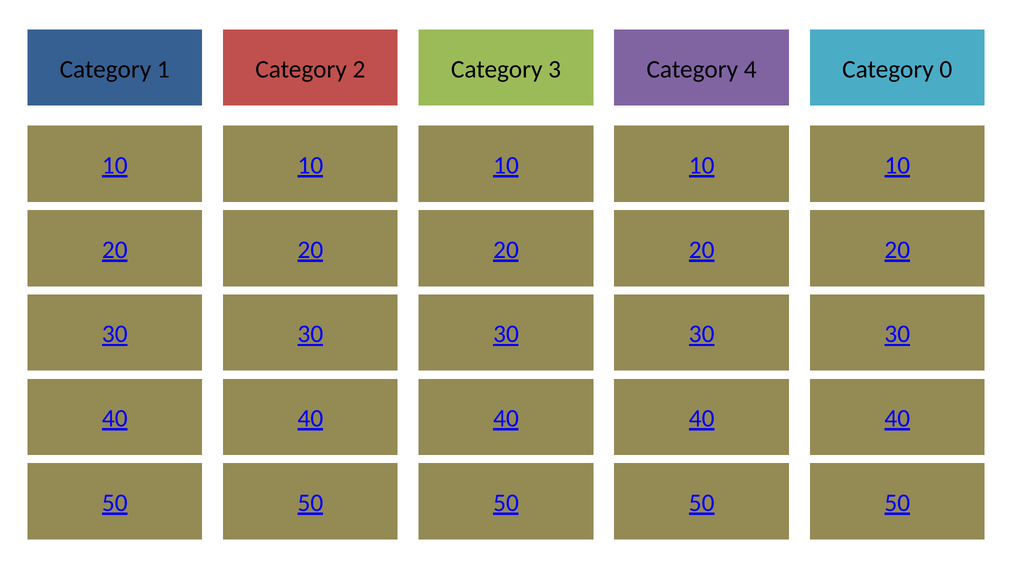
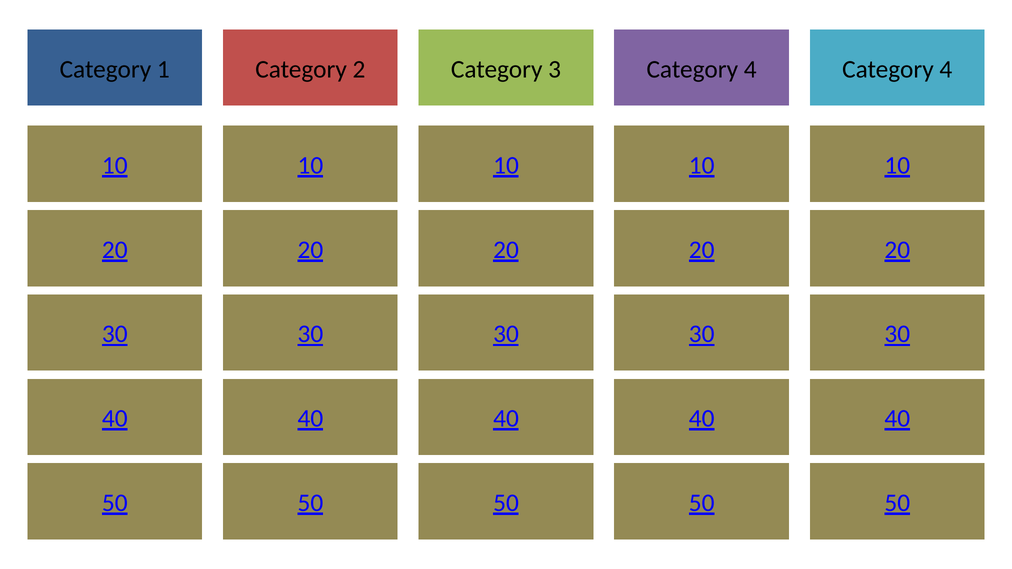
0 at (946, 69): 0 -> 4
